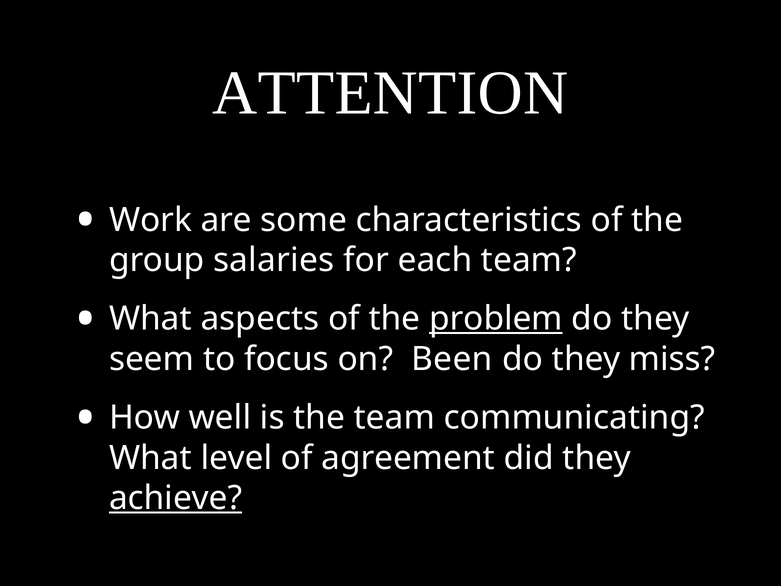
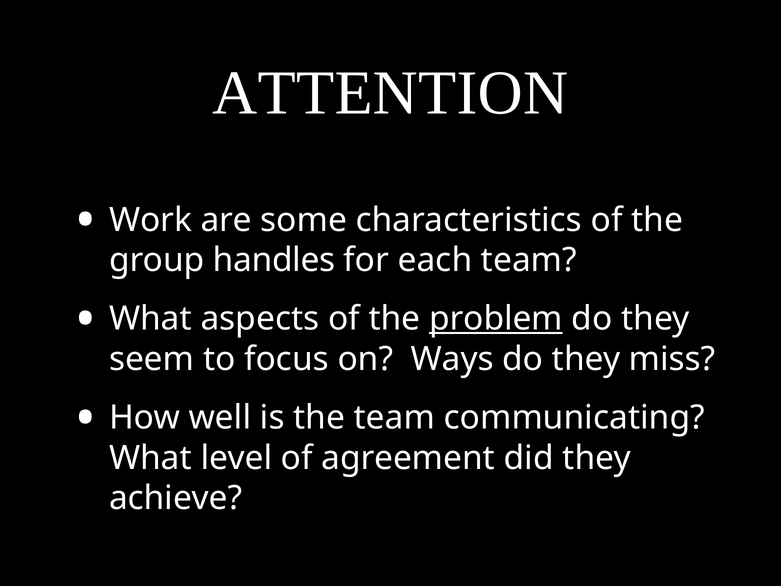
salaries: salaries -> handles
Been: Been -> Ways
achieve underline: present -> none
